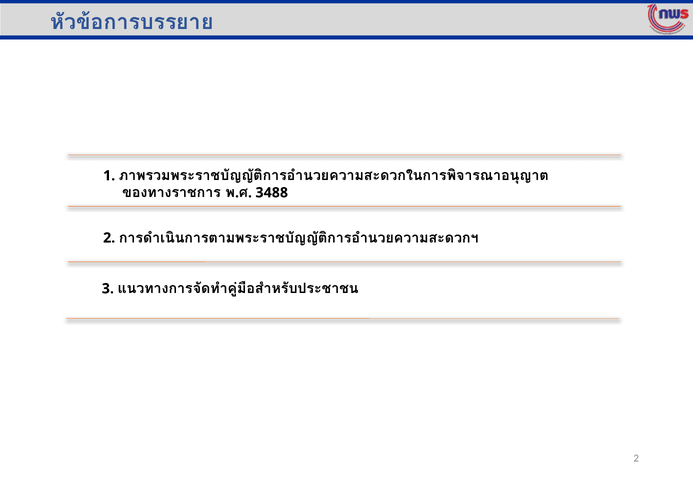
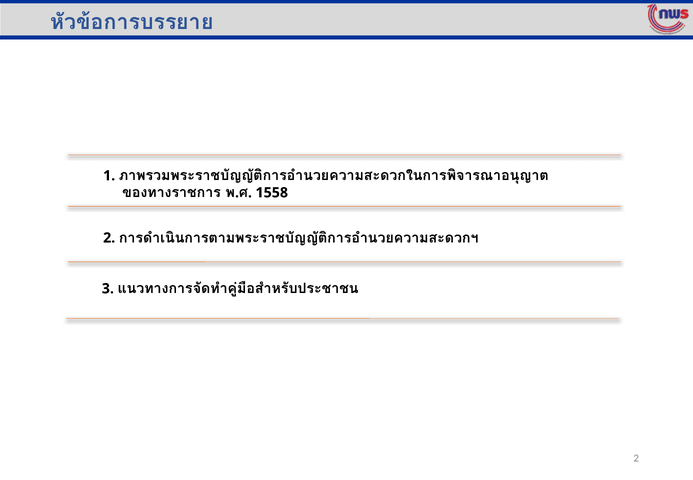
3488: 3488 -> 1558
